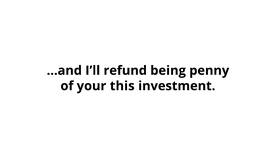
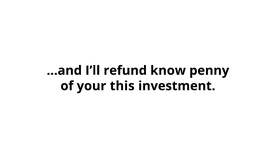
being: being -> know
